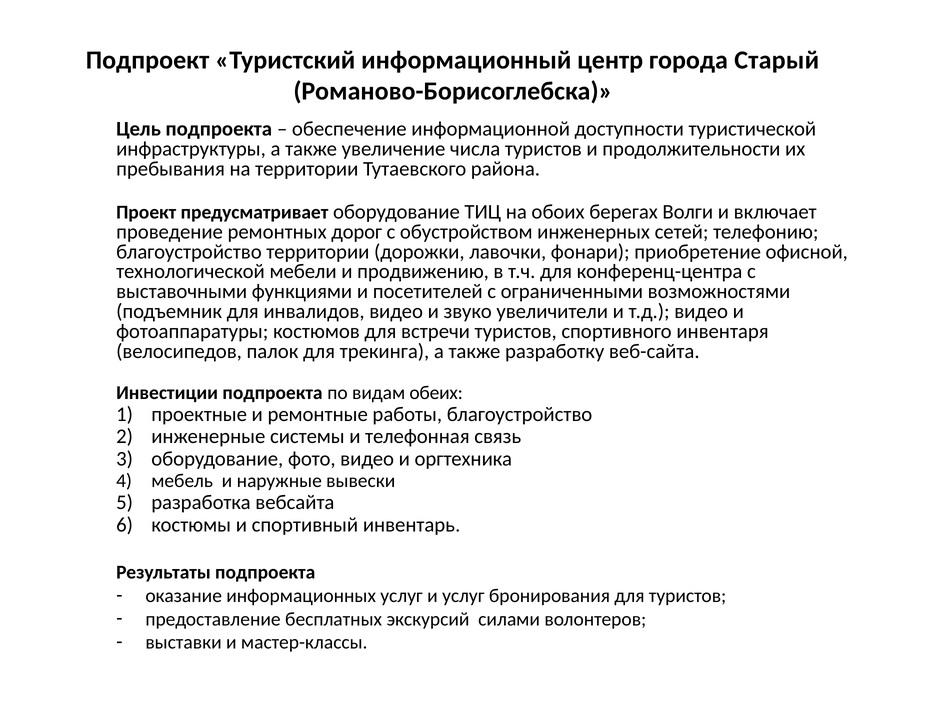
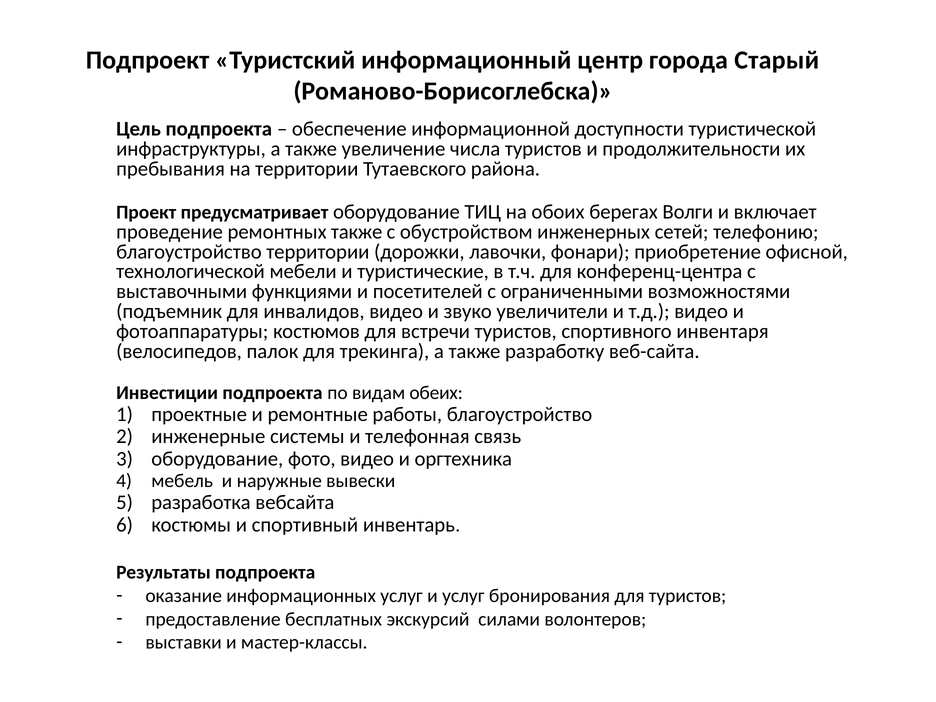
ремонтных дорог: дорог -> также
продвижению: продвижению -> туристические
